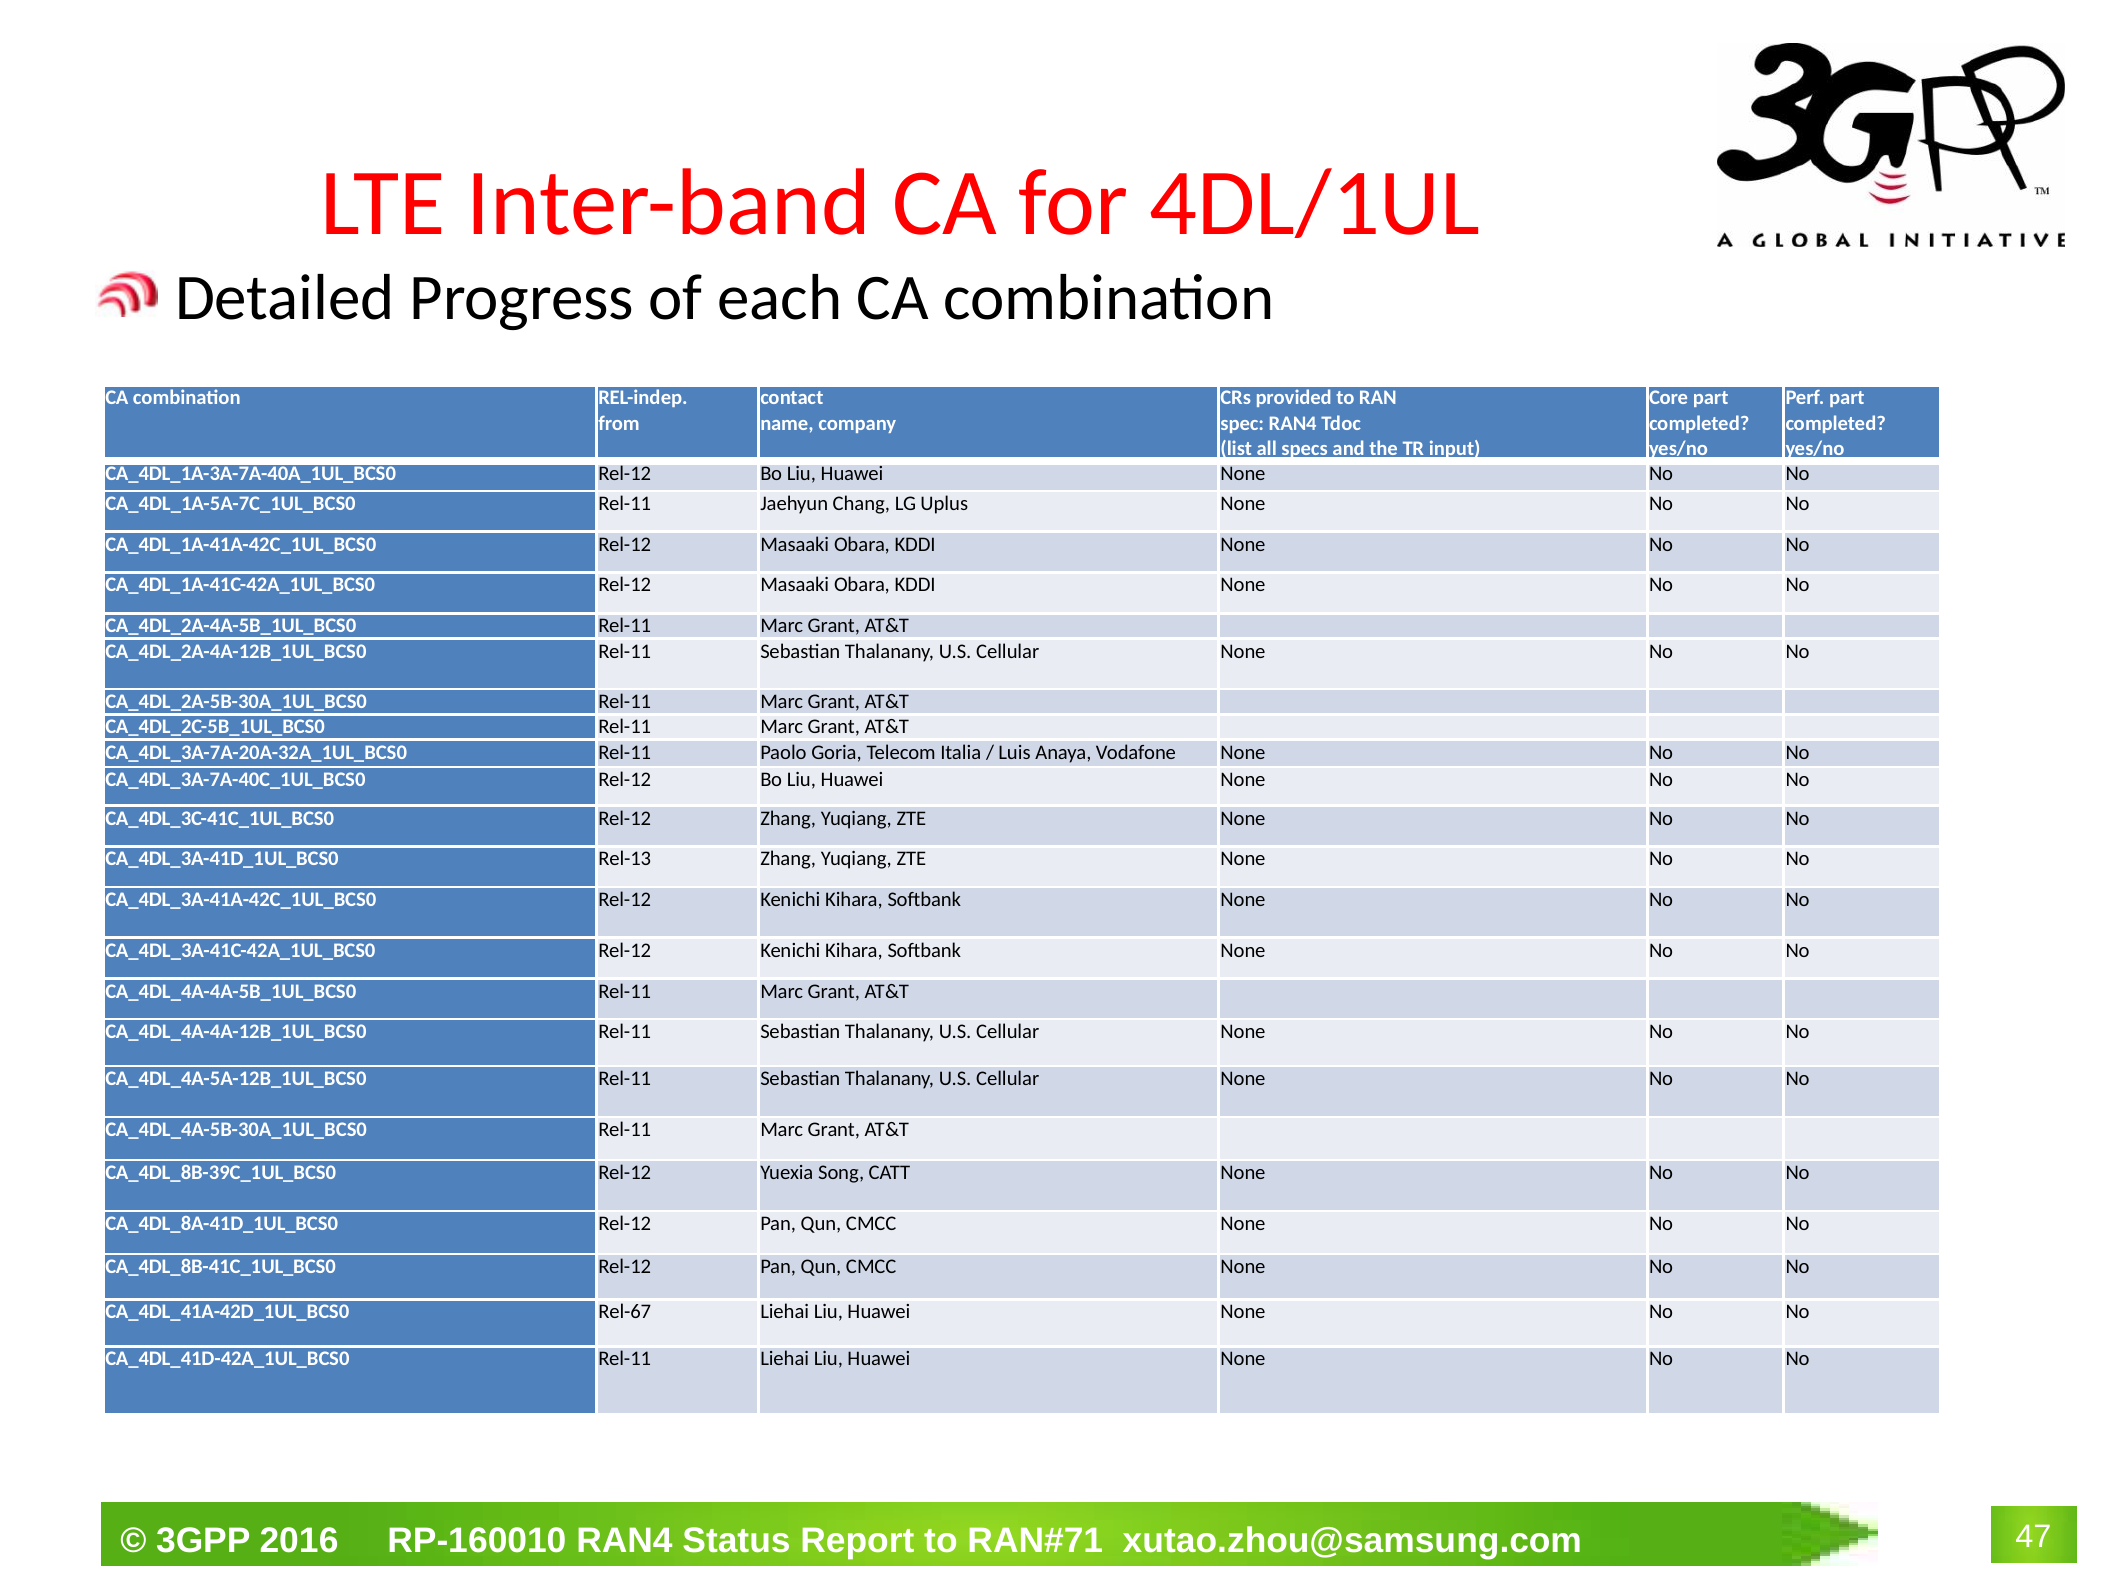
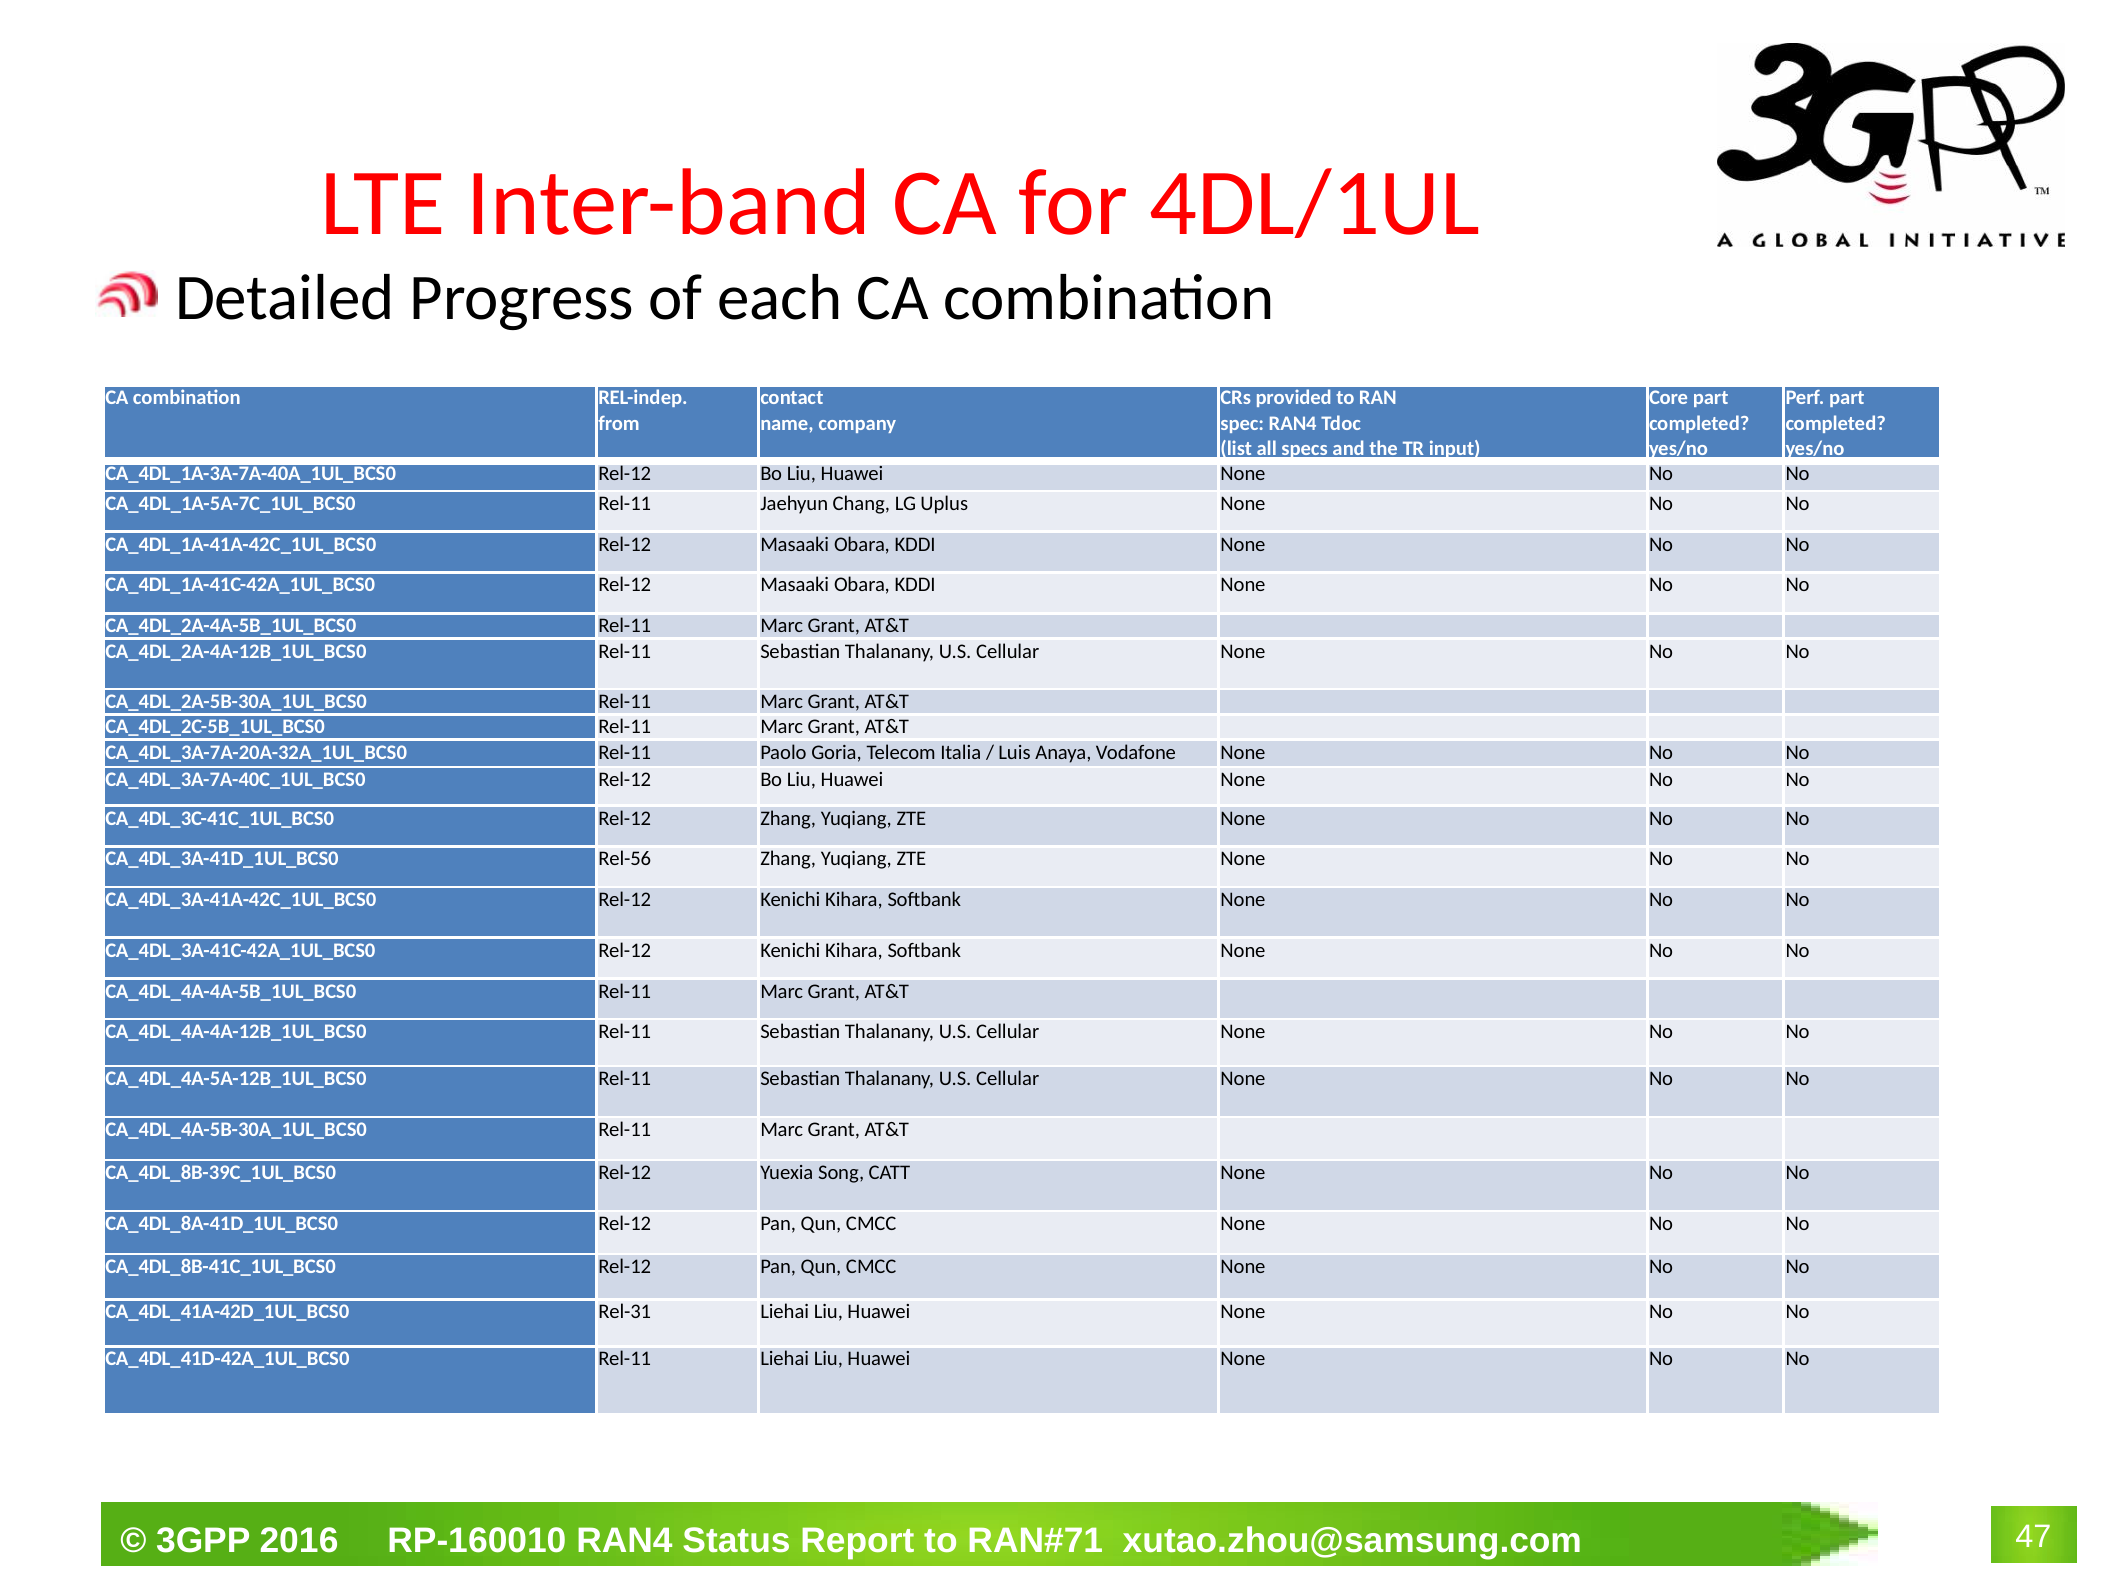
Rel-13: Rel-13 -> Rel-56
Rel-67: Rel-67 -> Rel-31
